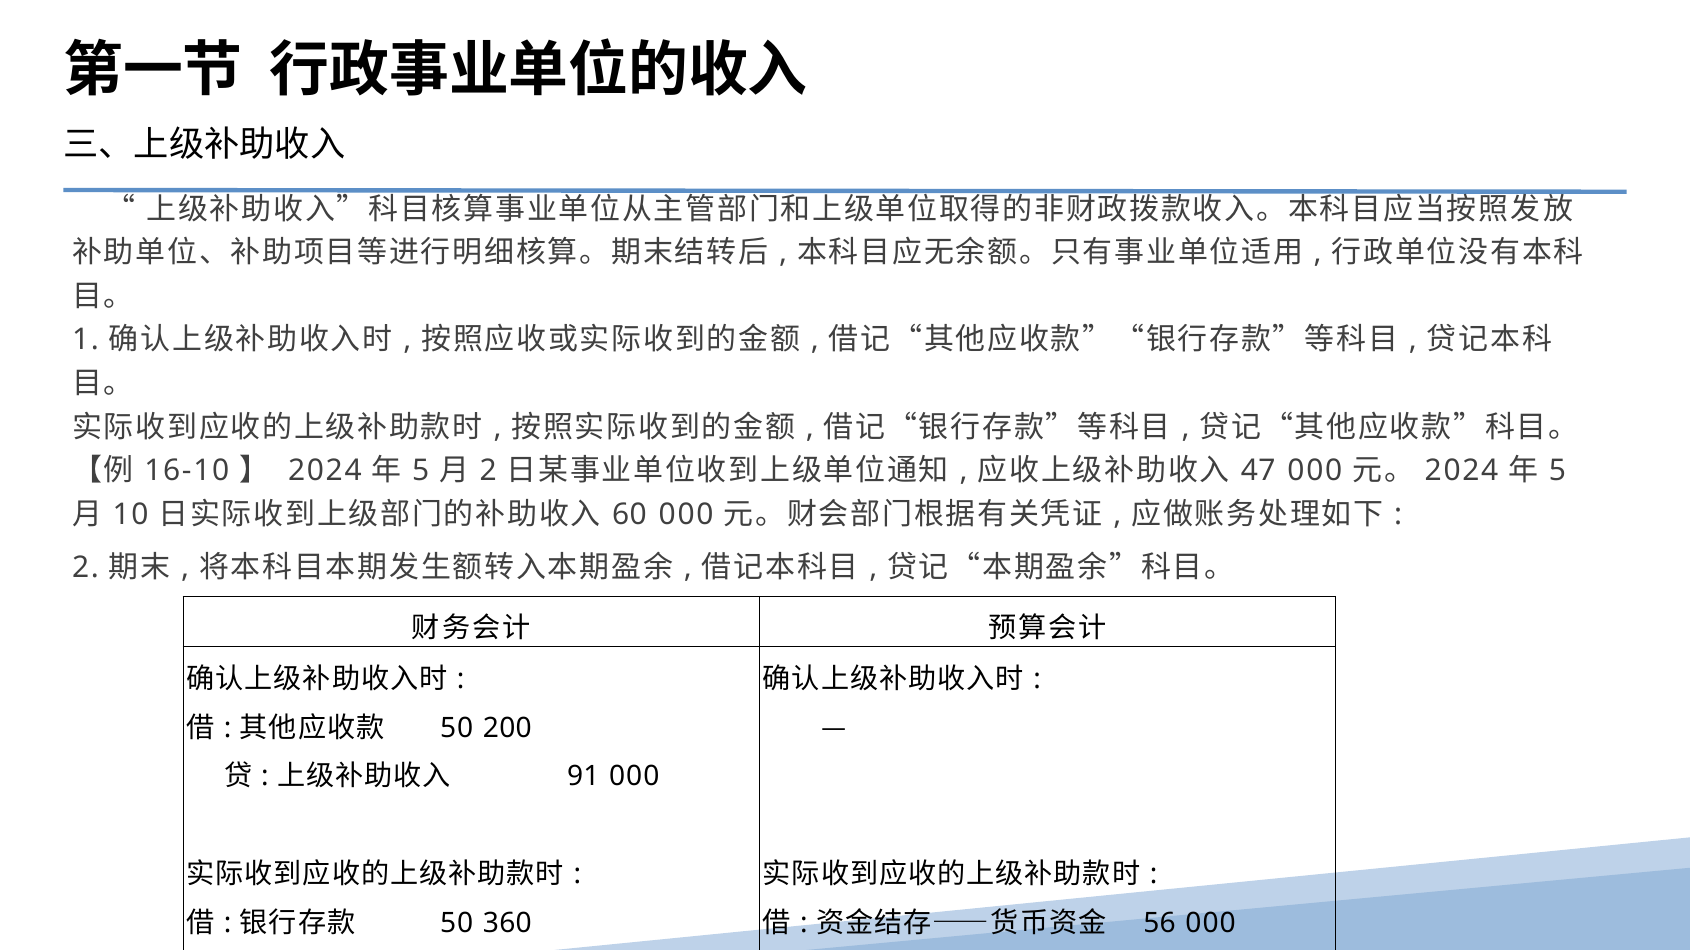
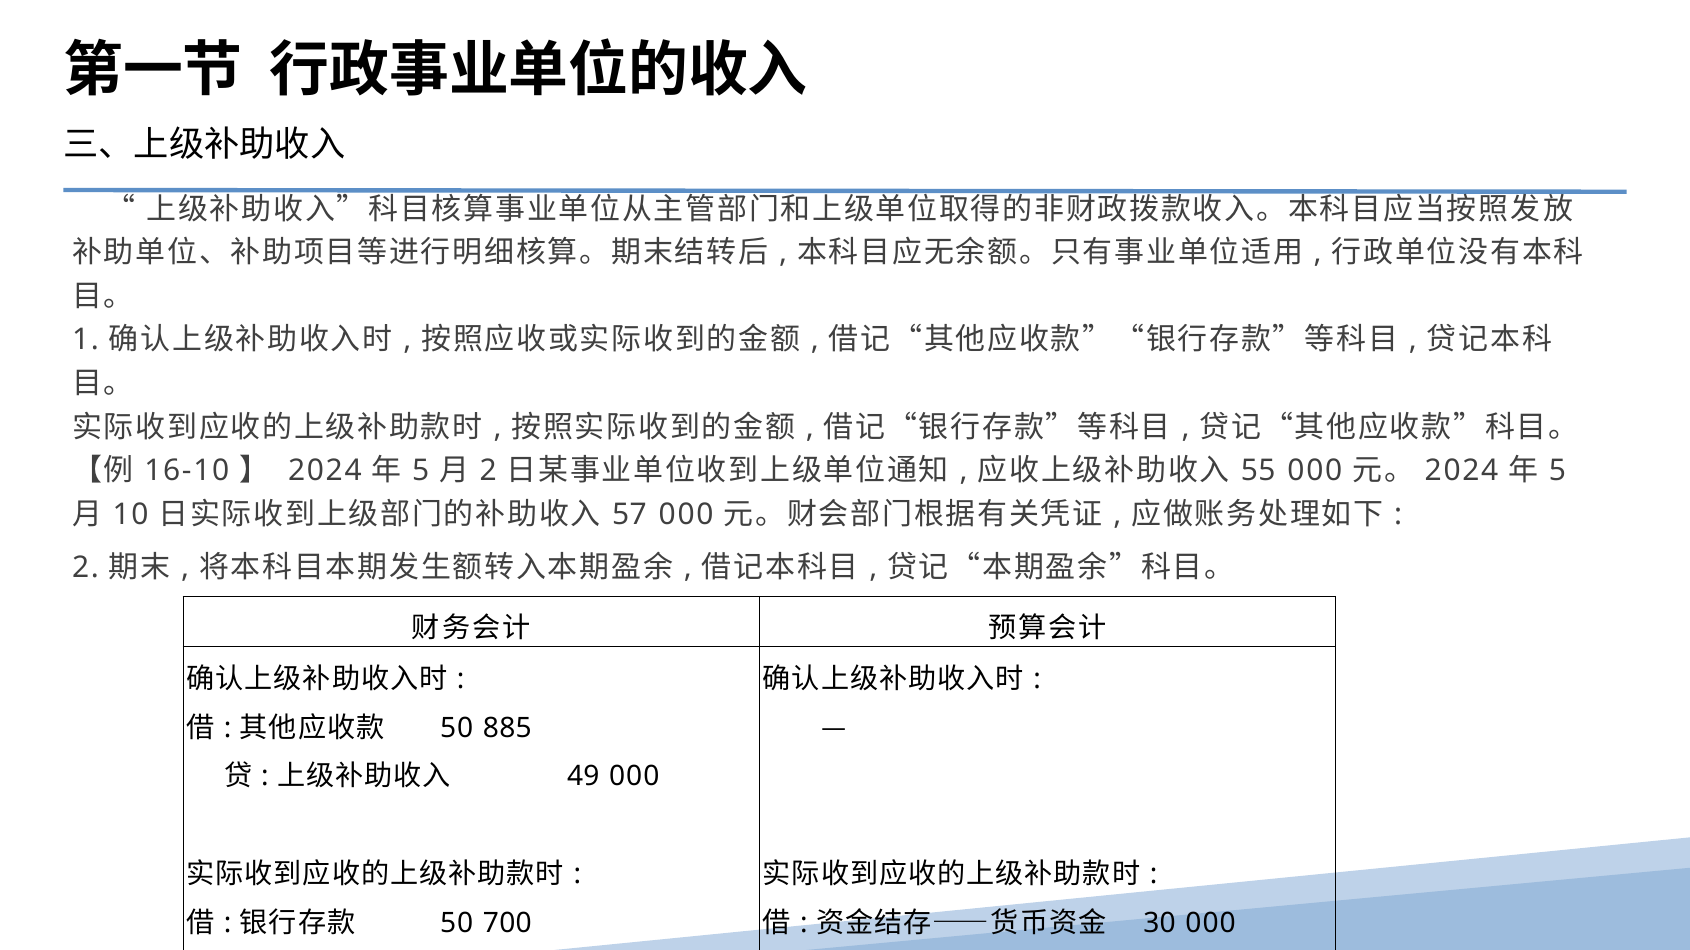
47: 47 -> 55
60: 60 -> 57
200: 200 -> 885
91: 91 -> 49
56: 56 -> 30
360: 360 -> 700
